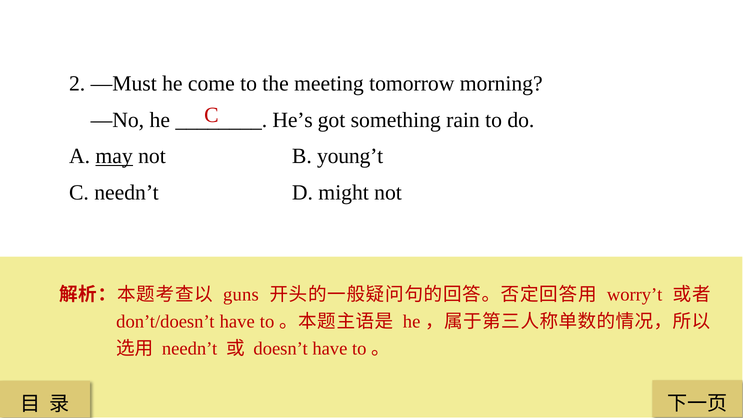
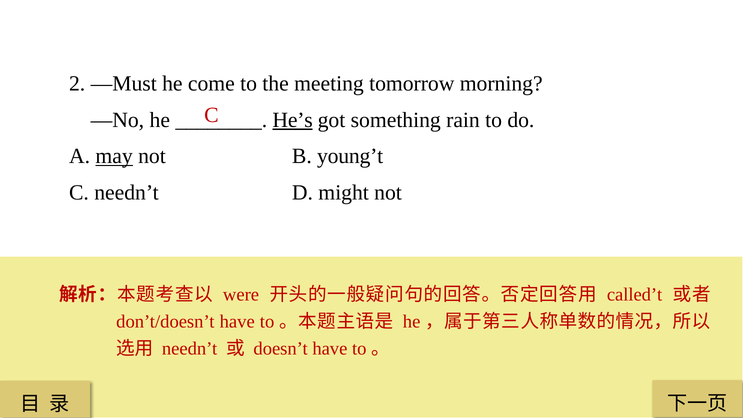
He’s underline: none -> present
guns: guns -> were
worry’t: worry’t -> called’t
